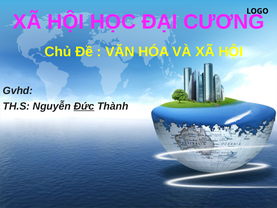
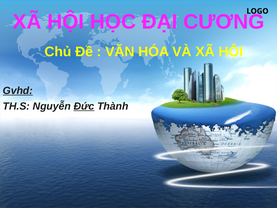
Gvhd underline: none -> present
